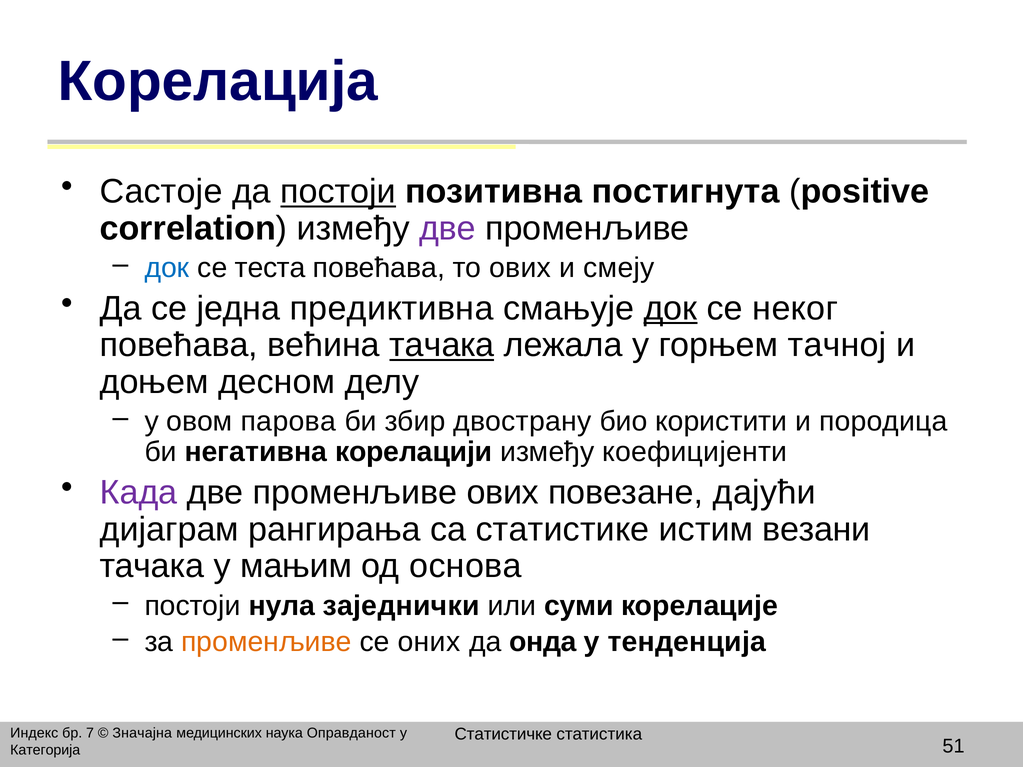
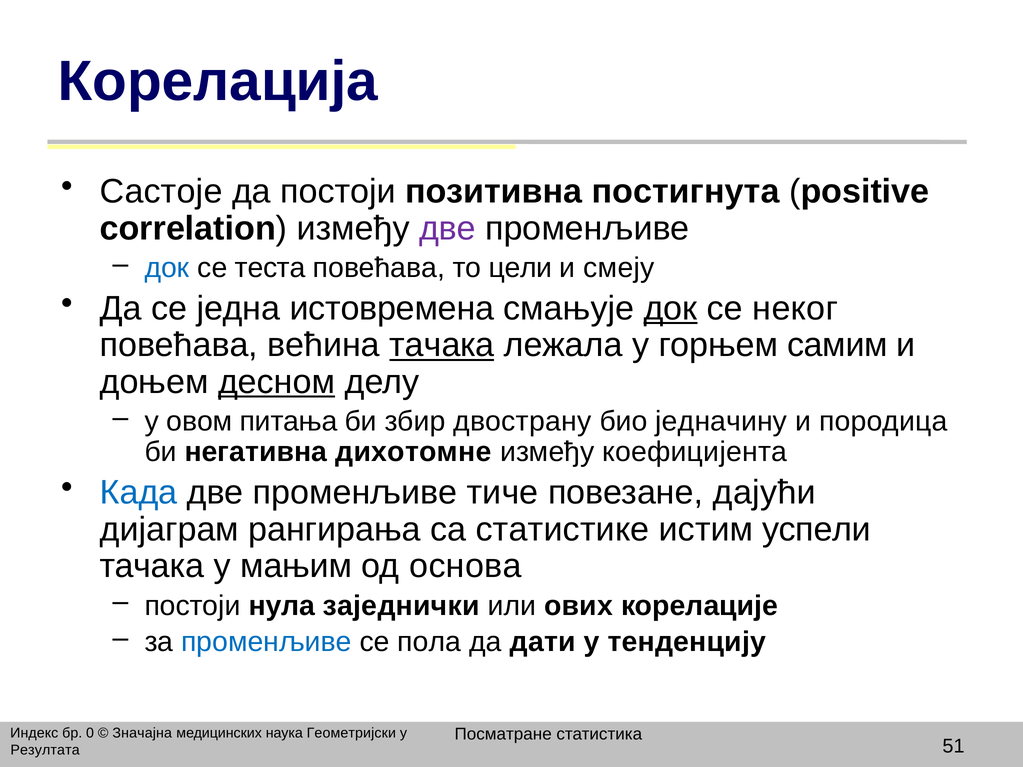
постоји at (338, 192) underline: present -> none
то ових: ових -> цели
предиктивна: предиктивна -> истовремена
тачној: тачној -> самим
десном underline: none -> present
парова: парова -> питања
користити: користити -> једначину
корелацији: корелацији -> дихотомне
коефицијенти: коефицијенти -> коефицијента
Када colour: purple -> blue
променљиве ових: ових -> тиче
везани: везани -> успели
суми: суми -> ових
променљиве at (266, 642) colour: orange -> blue
оних: оних -> пола
онда: онда -> дати
тенденција: тенденција -> тенденцију
Статистичке: Статистичке -> Посматране
7: 7 -> 0
Оправданост: Оправданост -> Геометријски
Категорија: Категорија -> Резултата
